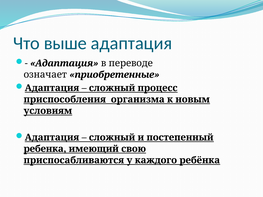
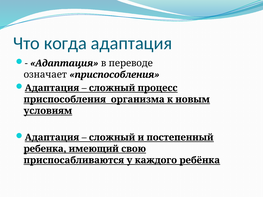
выше: выше -> когда
означает приобретенные: приобретенные -> приспособления
